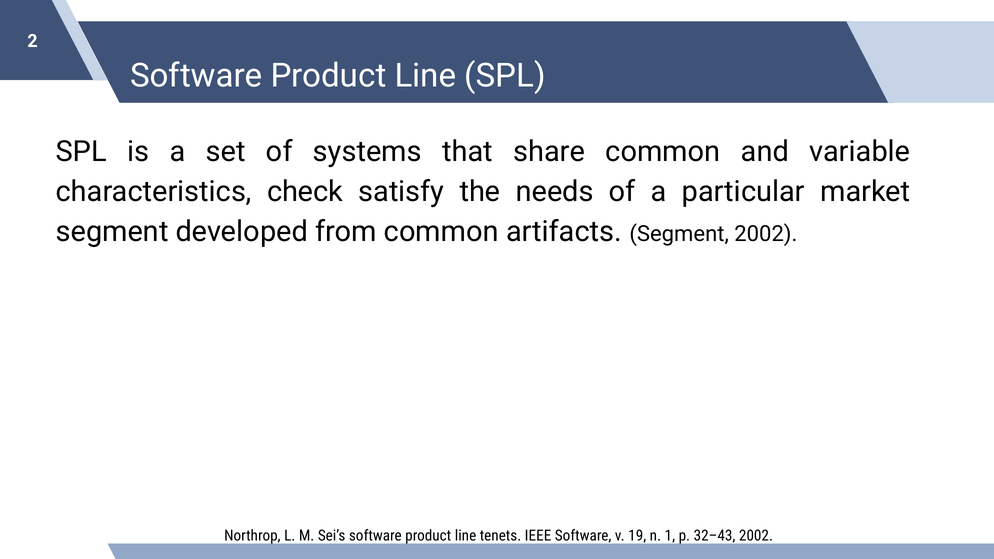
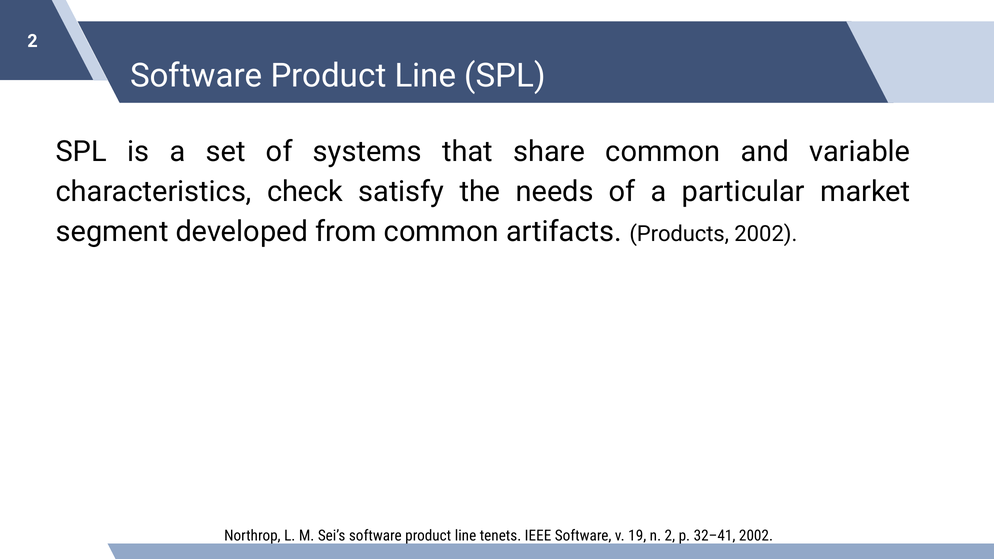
artifacts Segment: Segment -> Products
n 1: 1 -> 2
32–43: 32–43 -> 32–41
